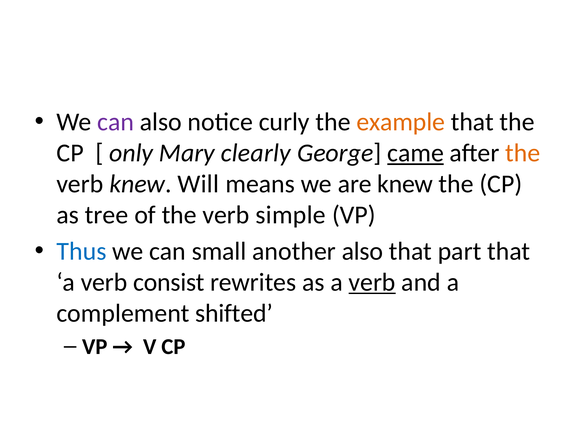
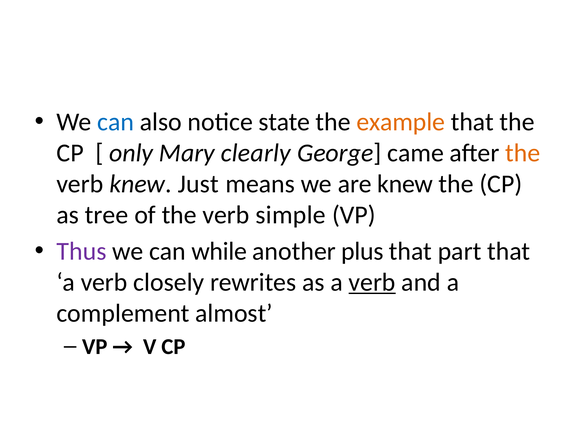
can at (116, 122) colour: purple -> blue
curly: curly -> state
came underline: present -> none
Will: Will -> Just
Thus colour: blue -> purple
small: small -> while
another also: also -> plus
consist: consist -> closely
shifted: shifted -> almost
